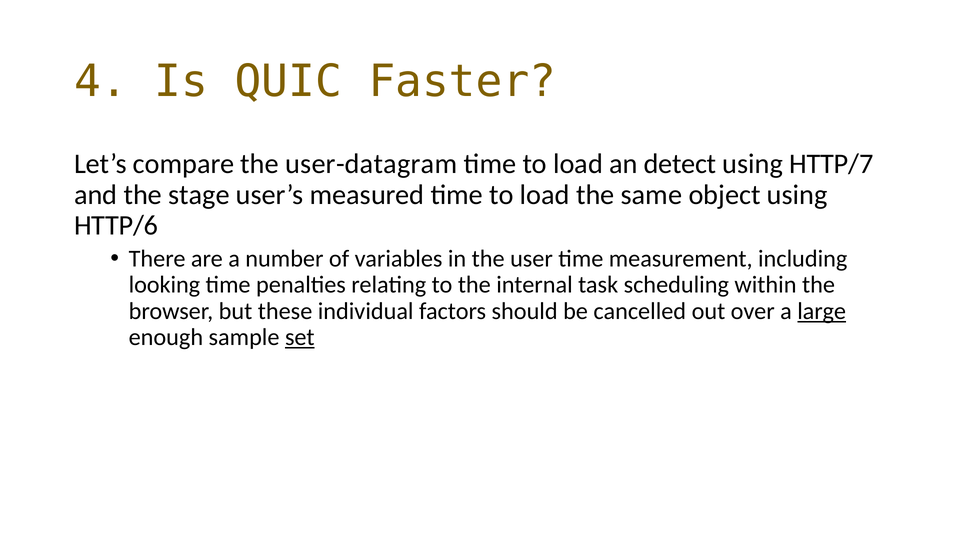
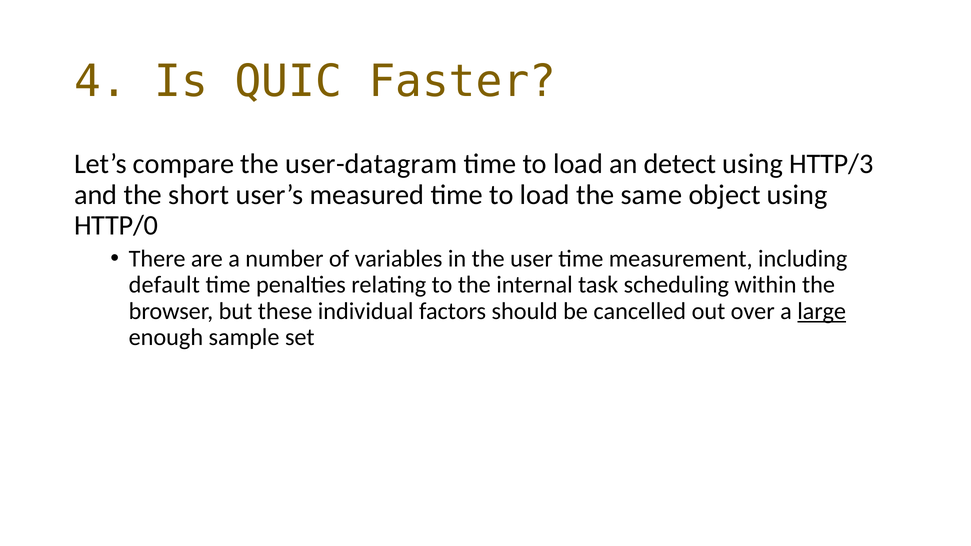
HTTP/7: HTTP/7 -> HTTP/3
stage: stage -> short
HTTP/6: HTTP/6 -> HTTP/0
looking: looking -> default
set underline: present -> none
